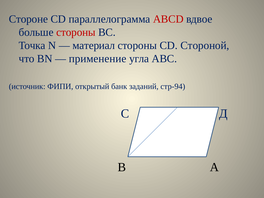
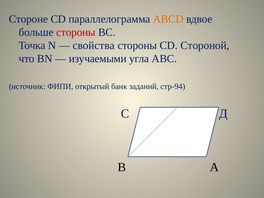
ABCD colour: red -> orange
материал: материал -> свойства
применение: применение -> изучаемыми
